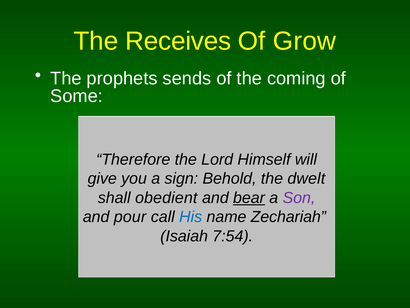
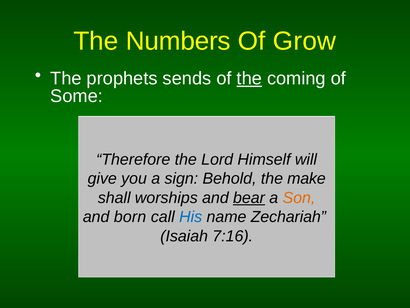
Receives: Receives -> Numbers
the at (249, 78) underline: none -> present
dwelt: dwelt -> make
obedient: obedient -> worships
Son colour: purple -> orange
pour: pour -> born
7:54: 7:54 -> 7:16
